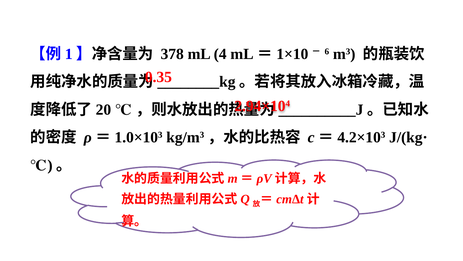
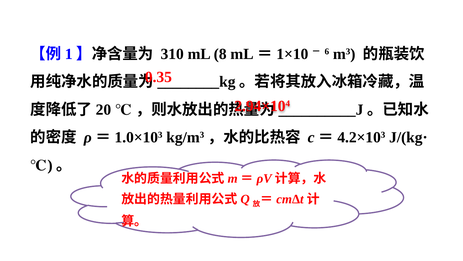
378: 378 -> 310
4: 4 -> 8
